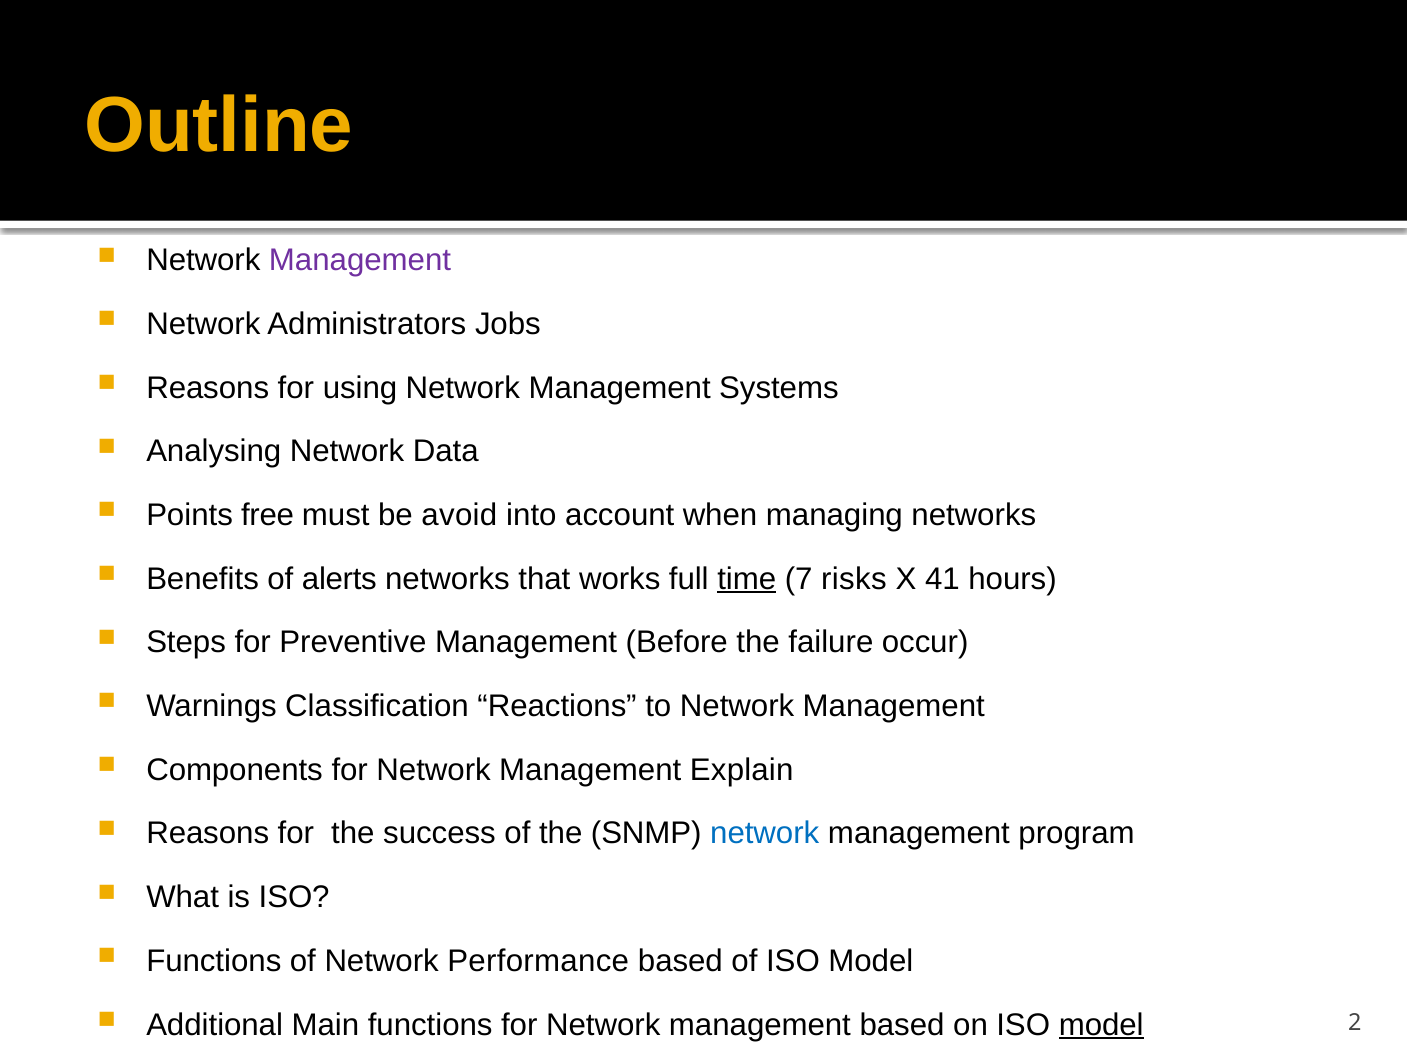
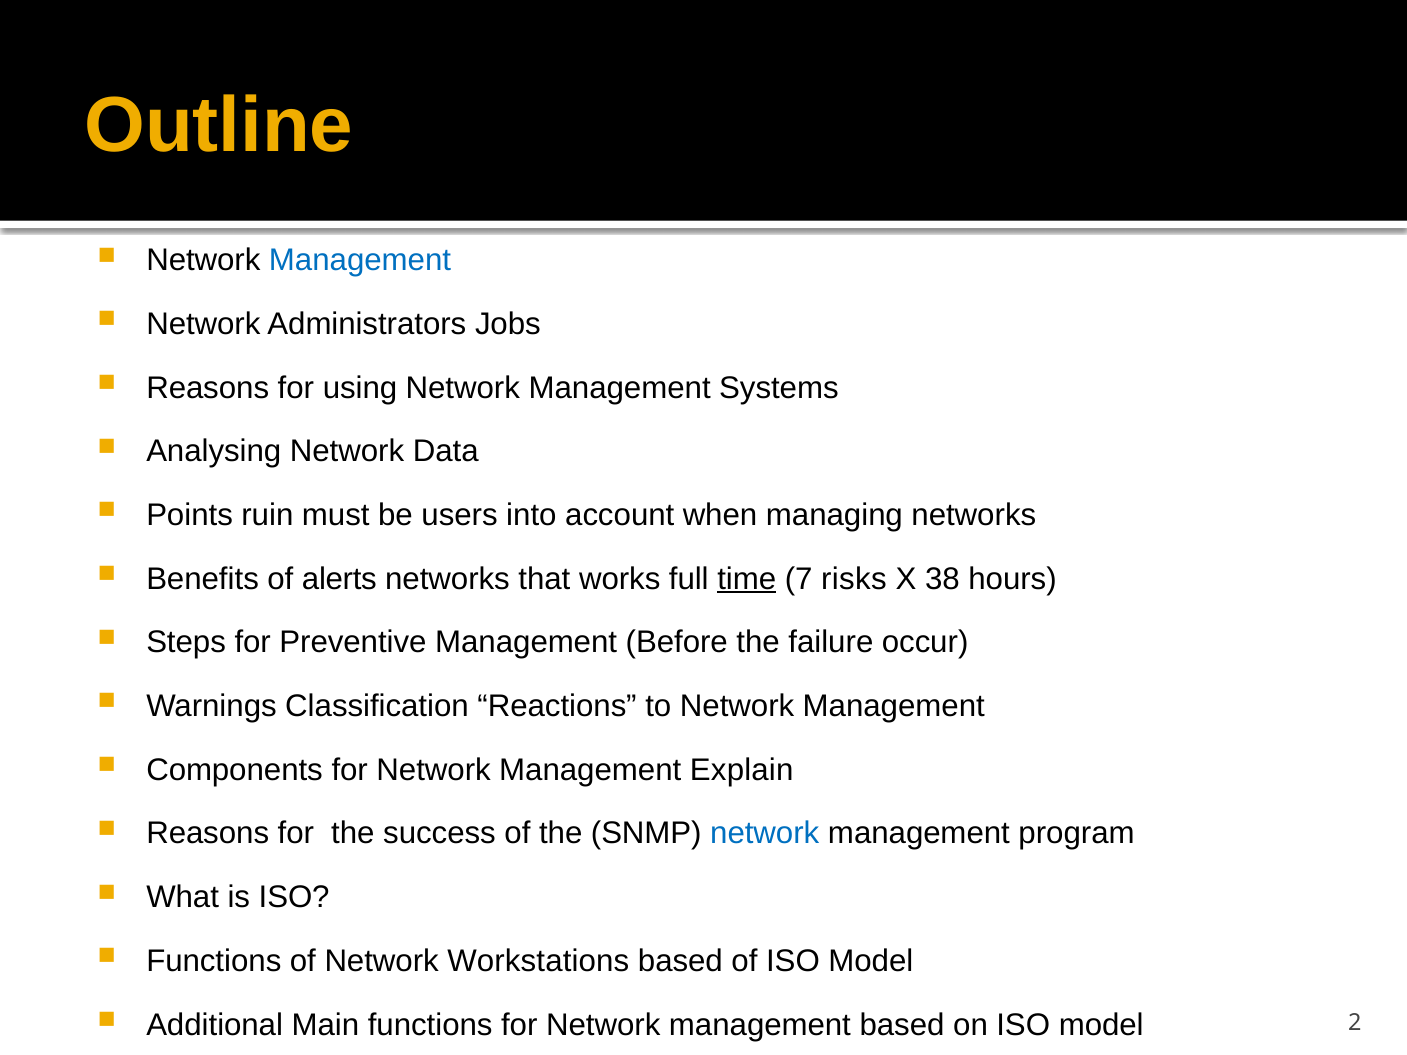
Management at (360, 261) colour: purple -> blue
free: free -> ruin
avoid: avoid -> users
41: 41 -> 38
Performance: Performance -> Workstations
model at (1101, 1025) underline: present -> none
